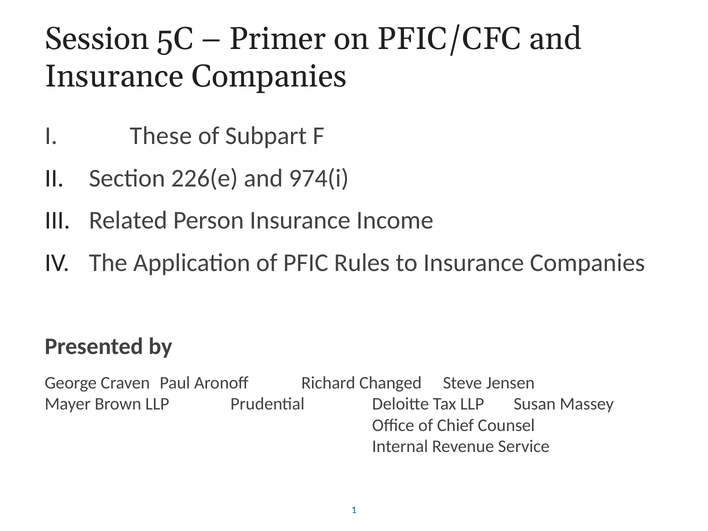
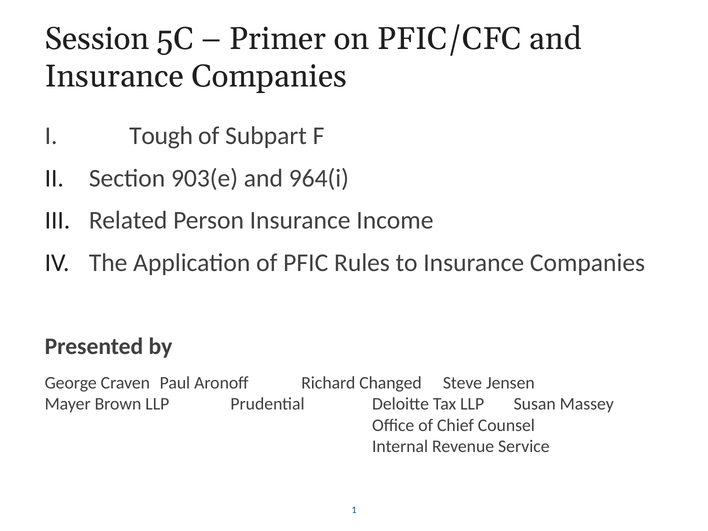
These: These -> Tough
226(e: 226(e -> 903(e
974(i: 974(i -> 964(i
